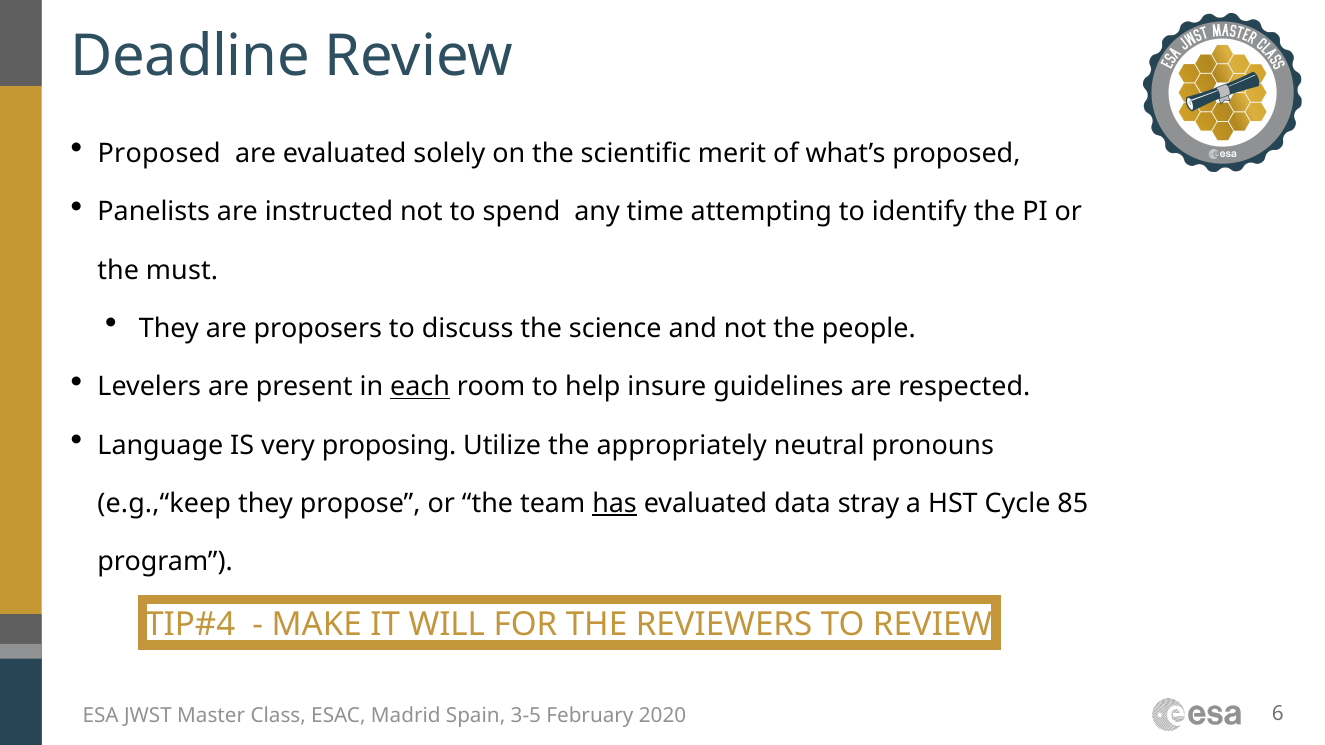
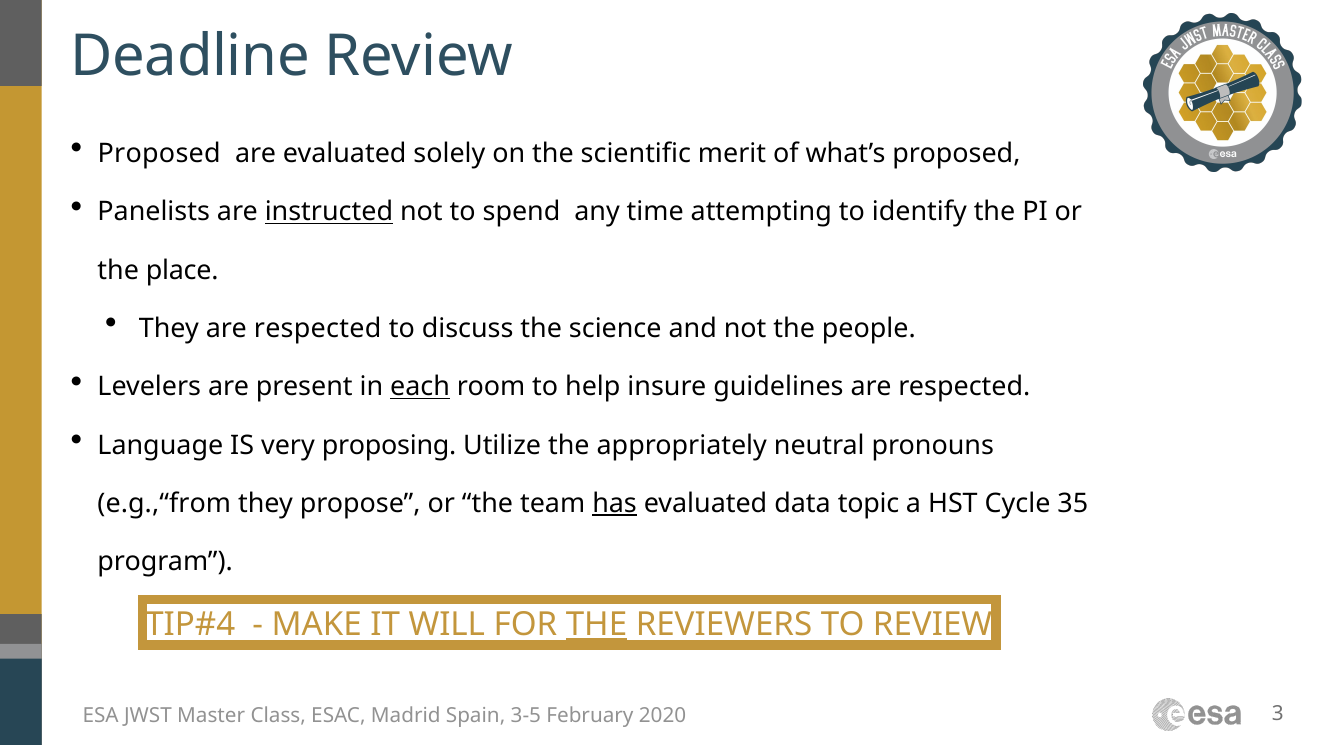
instructed underline: none -> present
must: must -> place
They are proposers: proposers -> respected
e.g.,“keep: e.g.,“keep -> e.g.,“from
stray: stray -> topic
85: 85 -> 35
THE at (597, 625) underline: none -> present
6: 6 -> 3
